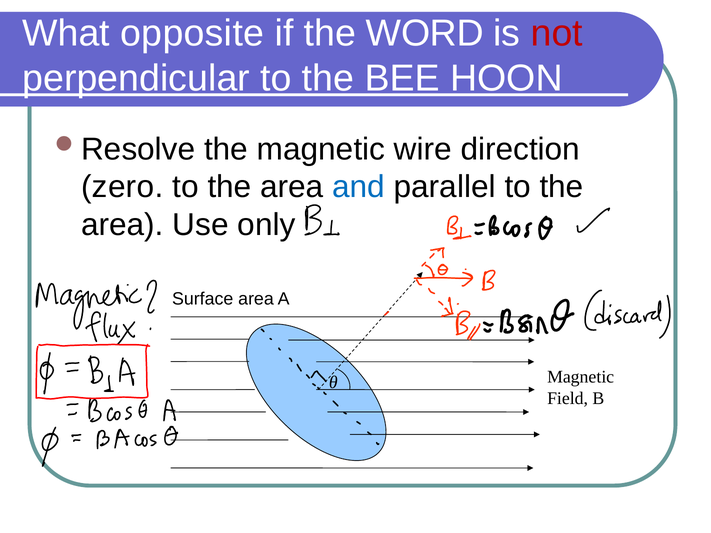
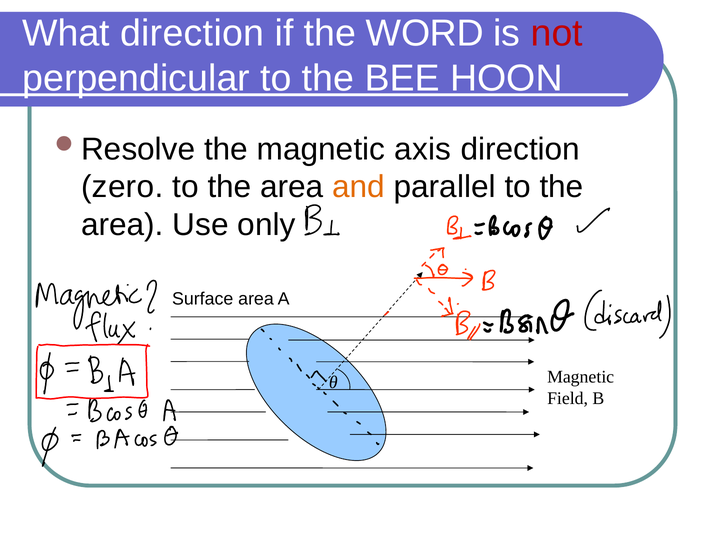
What opposite: opposite -> direction
wire: wire -> axis
and colour: blue -> orange
